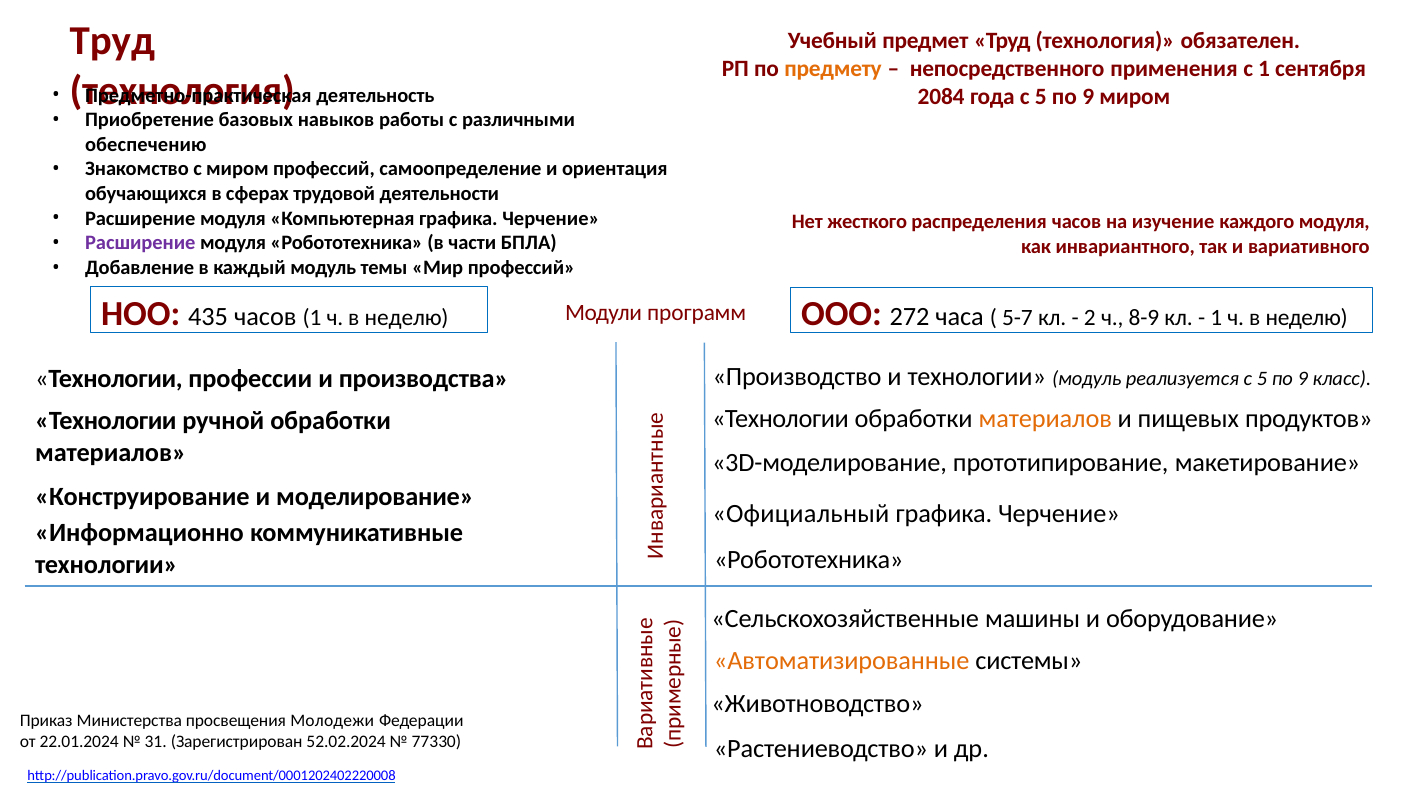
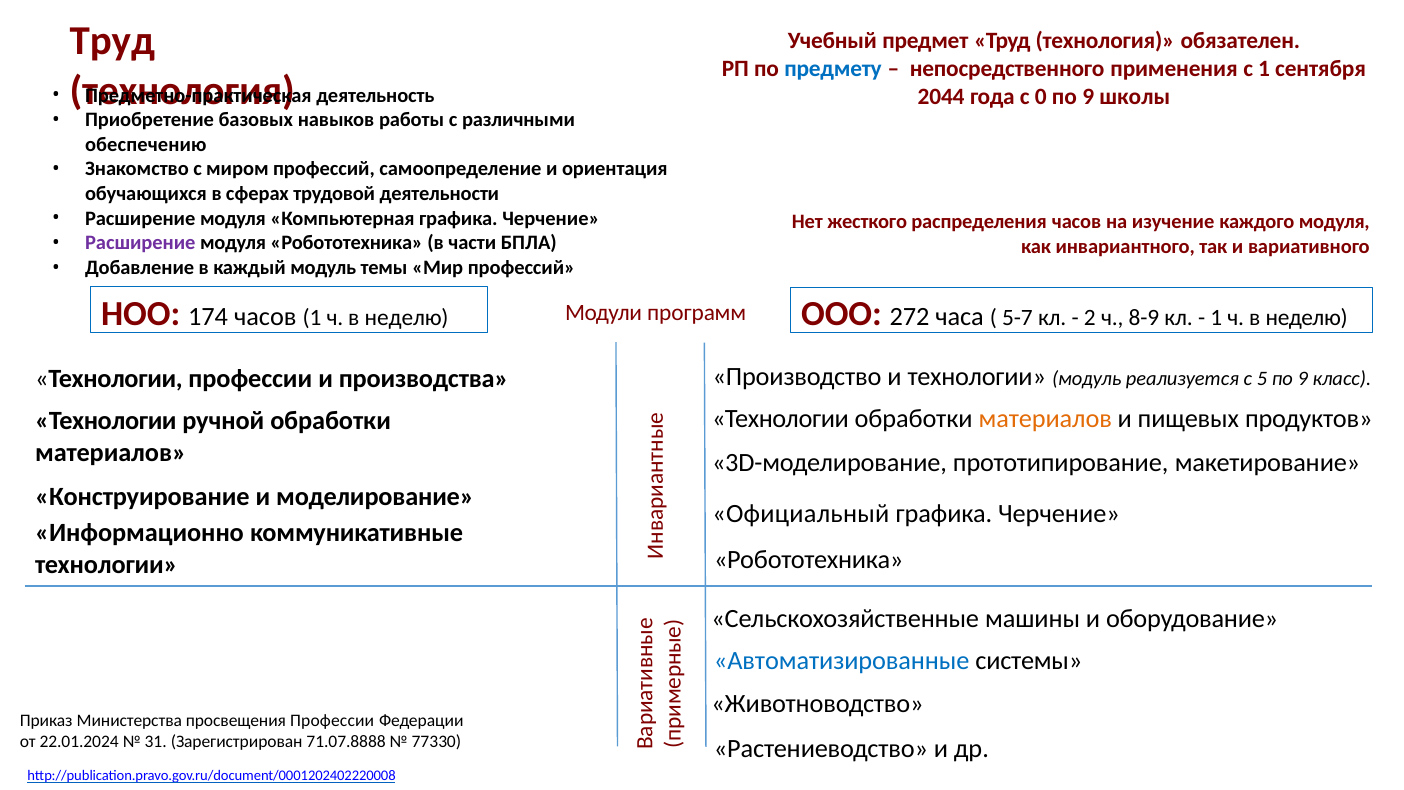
предмету colour: orange -> blue
2084: 2084 -> 2044
года с 5: 5 -> 0
9 миром: миром -> школы
435: 435 -> 174
Автоматизированные colour: orange -> blue
просвещения Молодежи: Молодежи -> Профессии
52.02.2024: 52.02.2024 -> 71.07.8888
